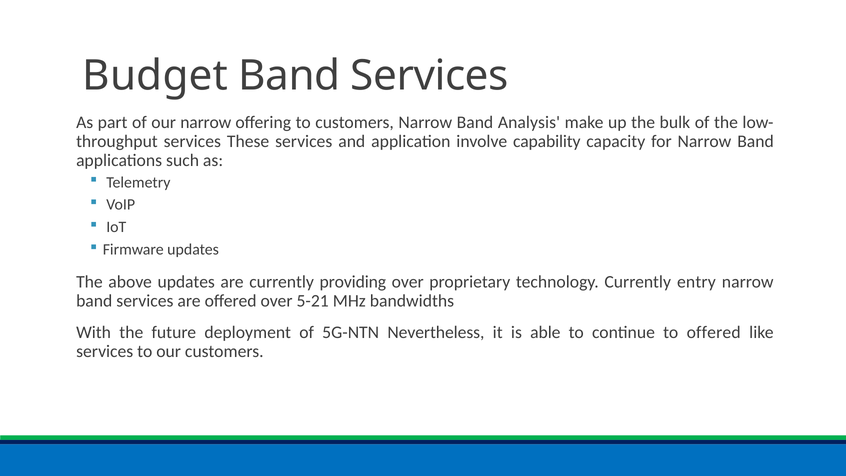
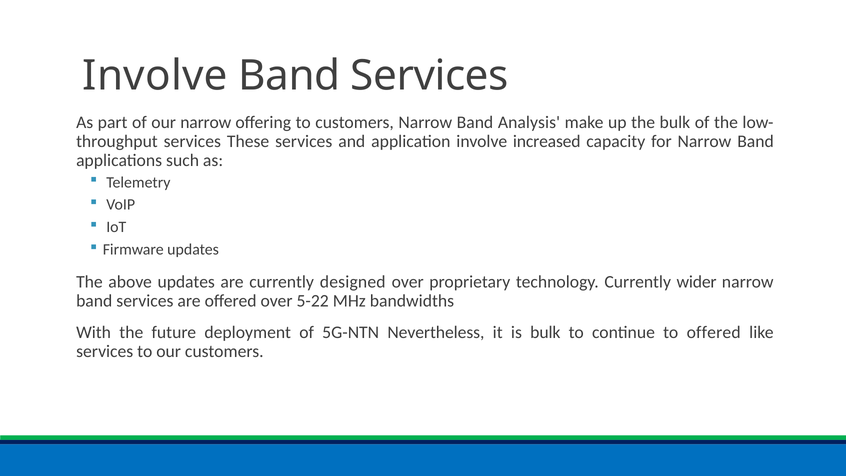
Budget at (155, 76): Budget -> Involve
capability: capability -> increased
providing: providing -> designed
entry: entry -> wider
5-21: 5-21 -> 5-22
is able: able -> bulk
